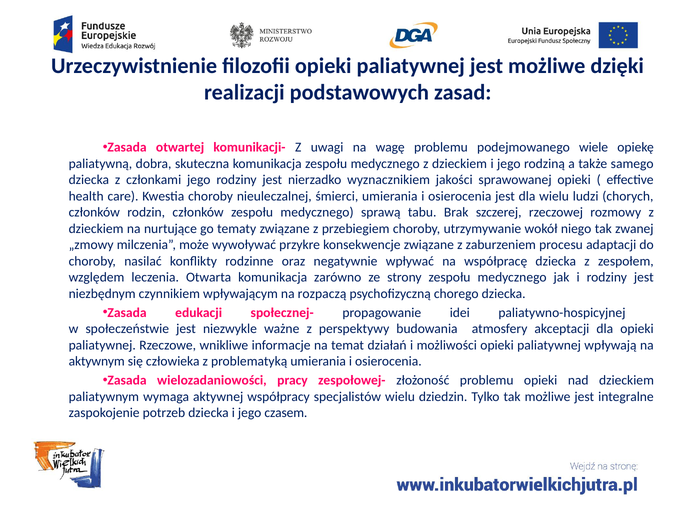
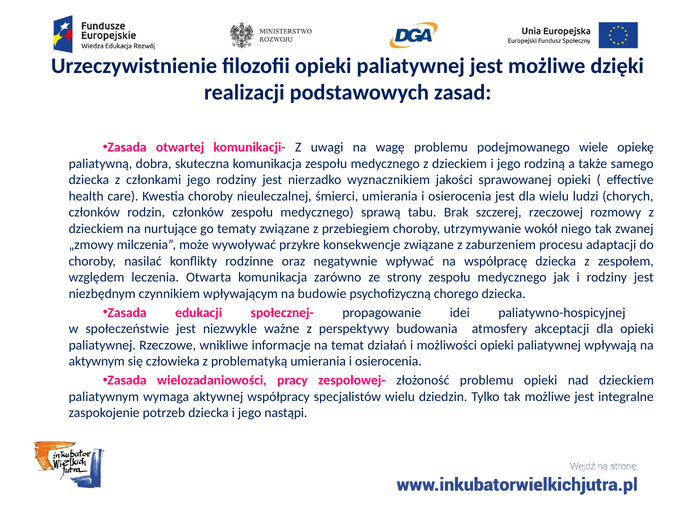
rozpaczą: rozpaczą -> budowie
czasem: czasem -> nastąpi
